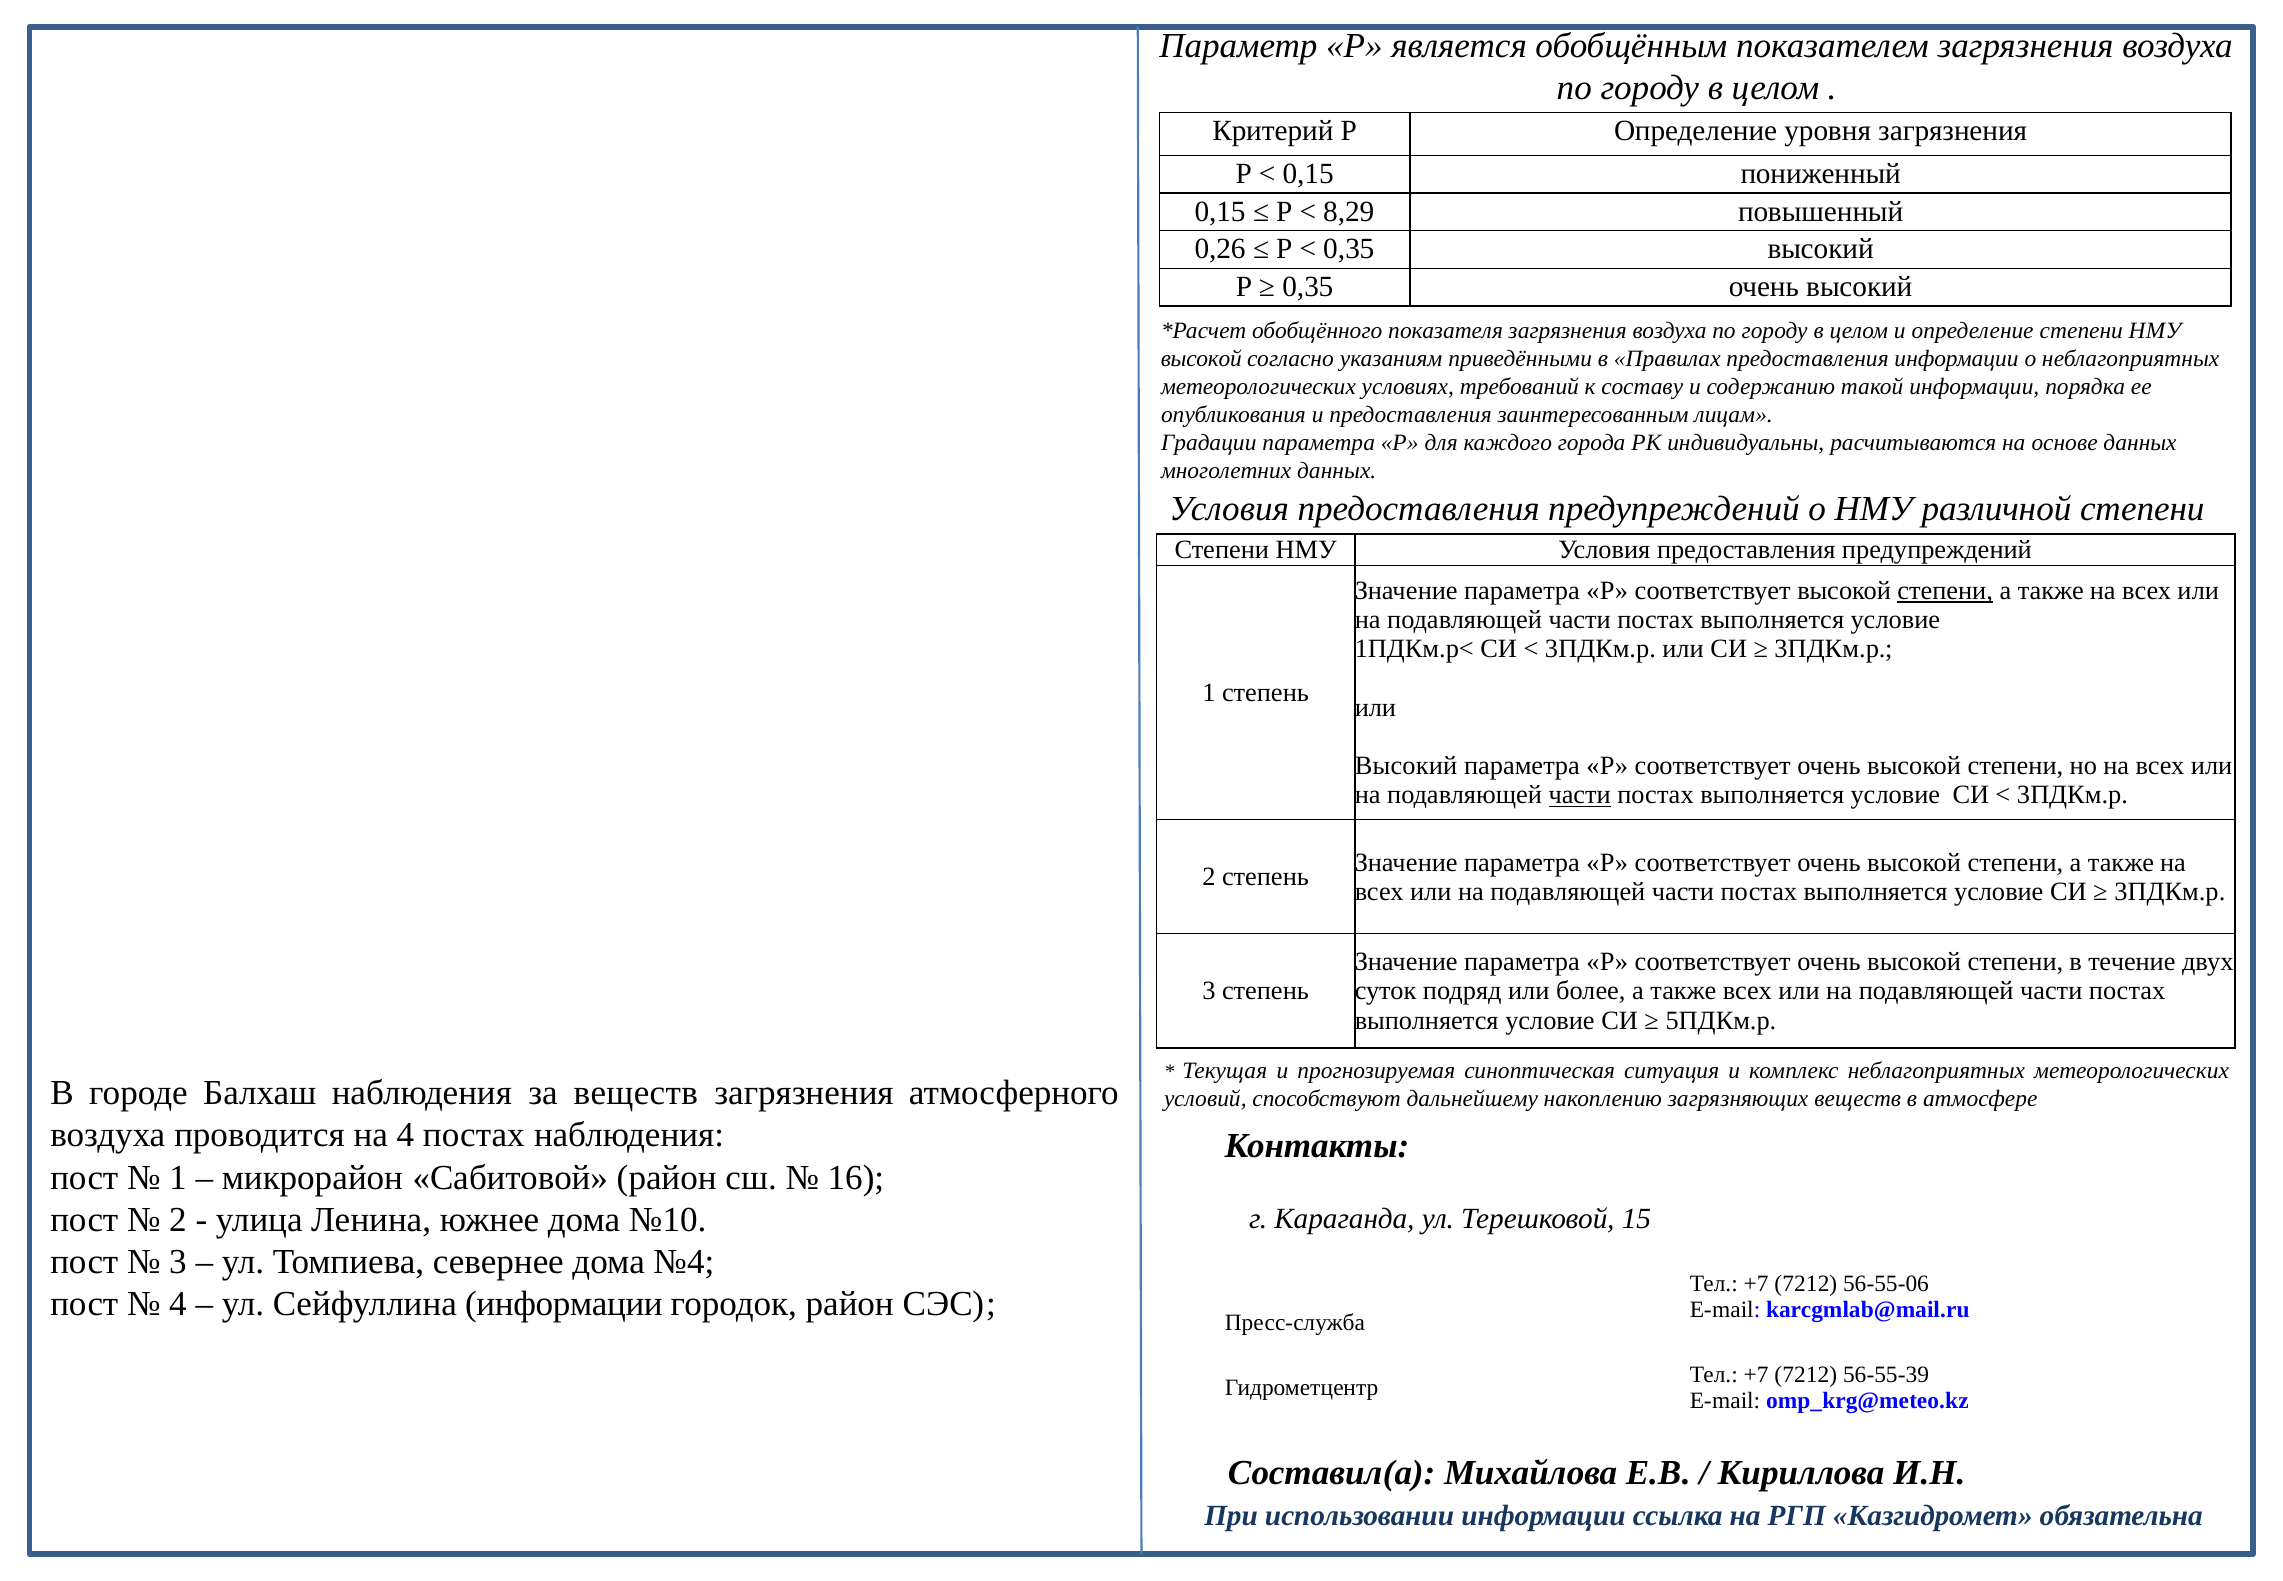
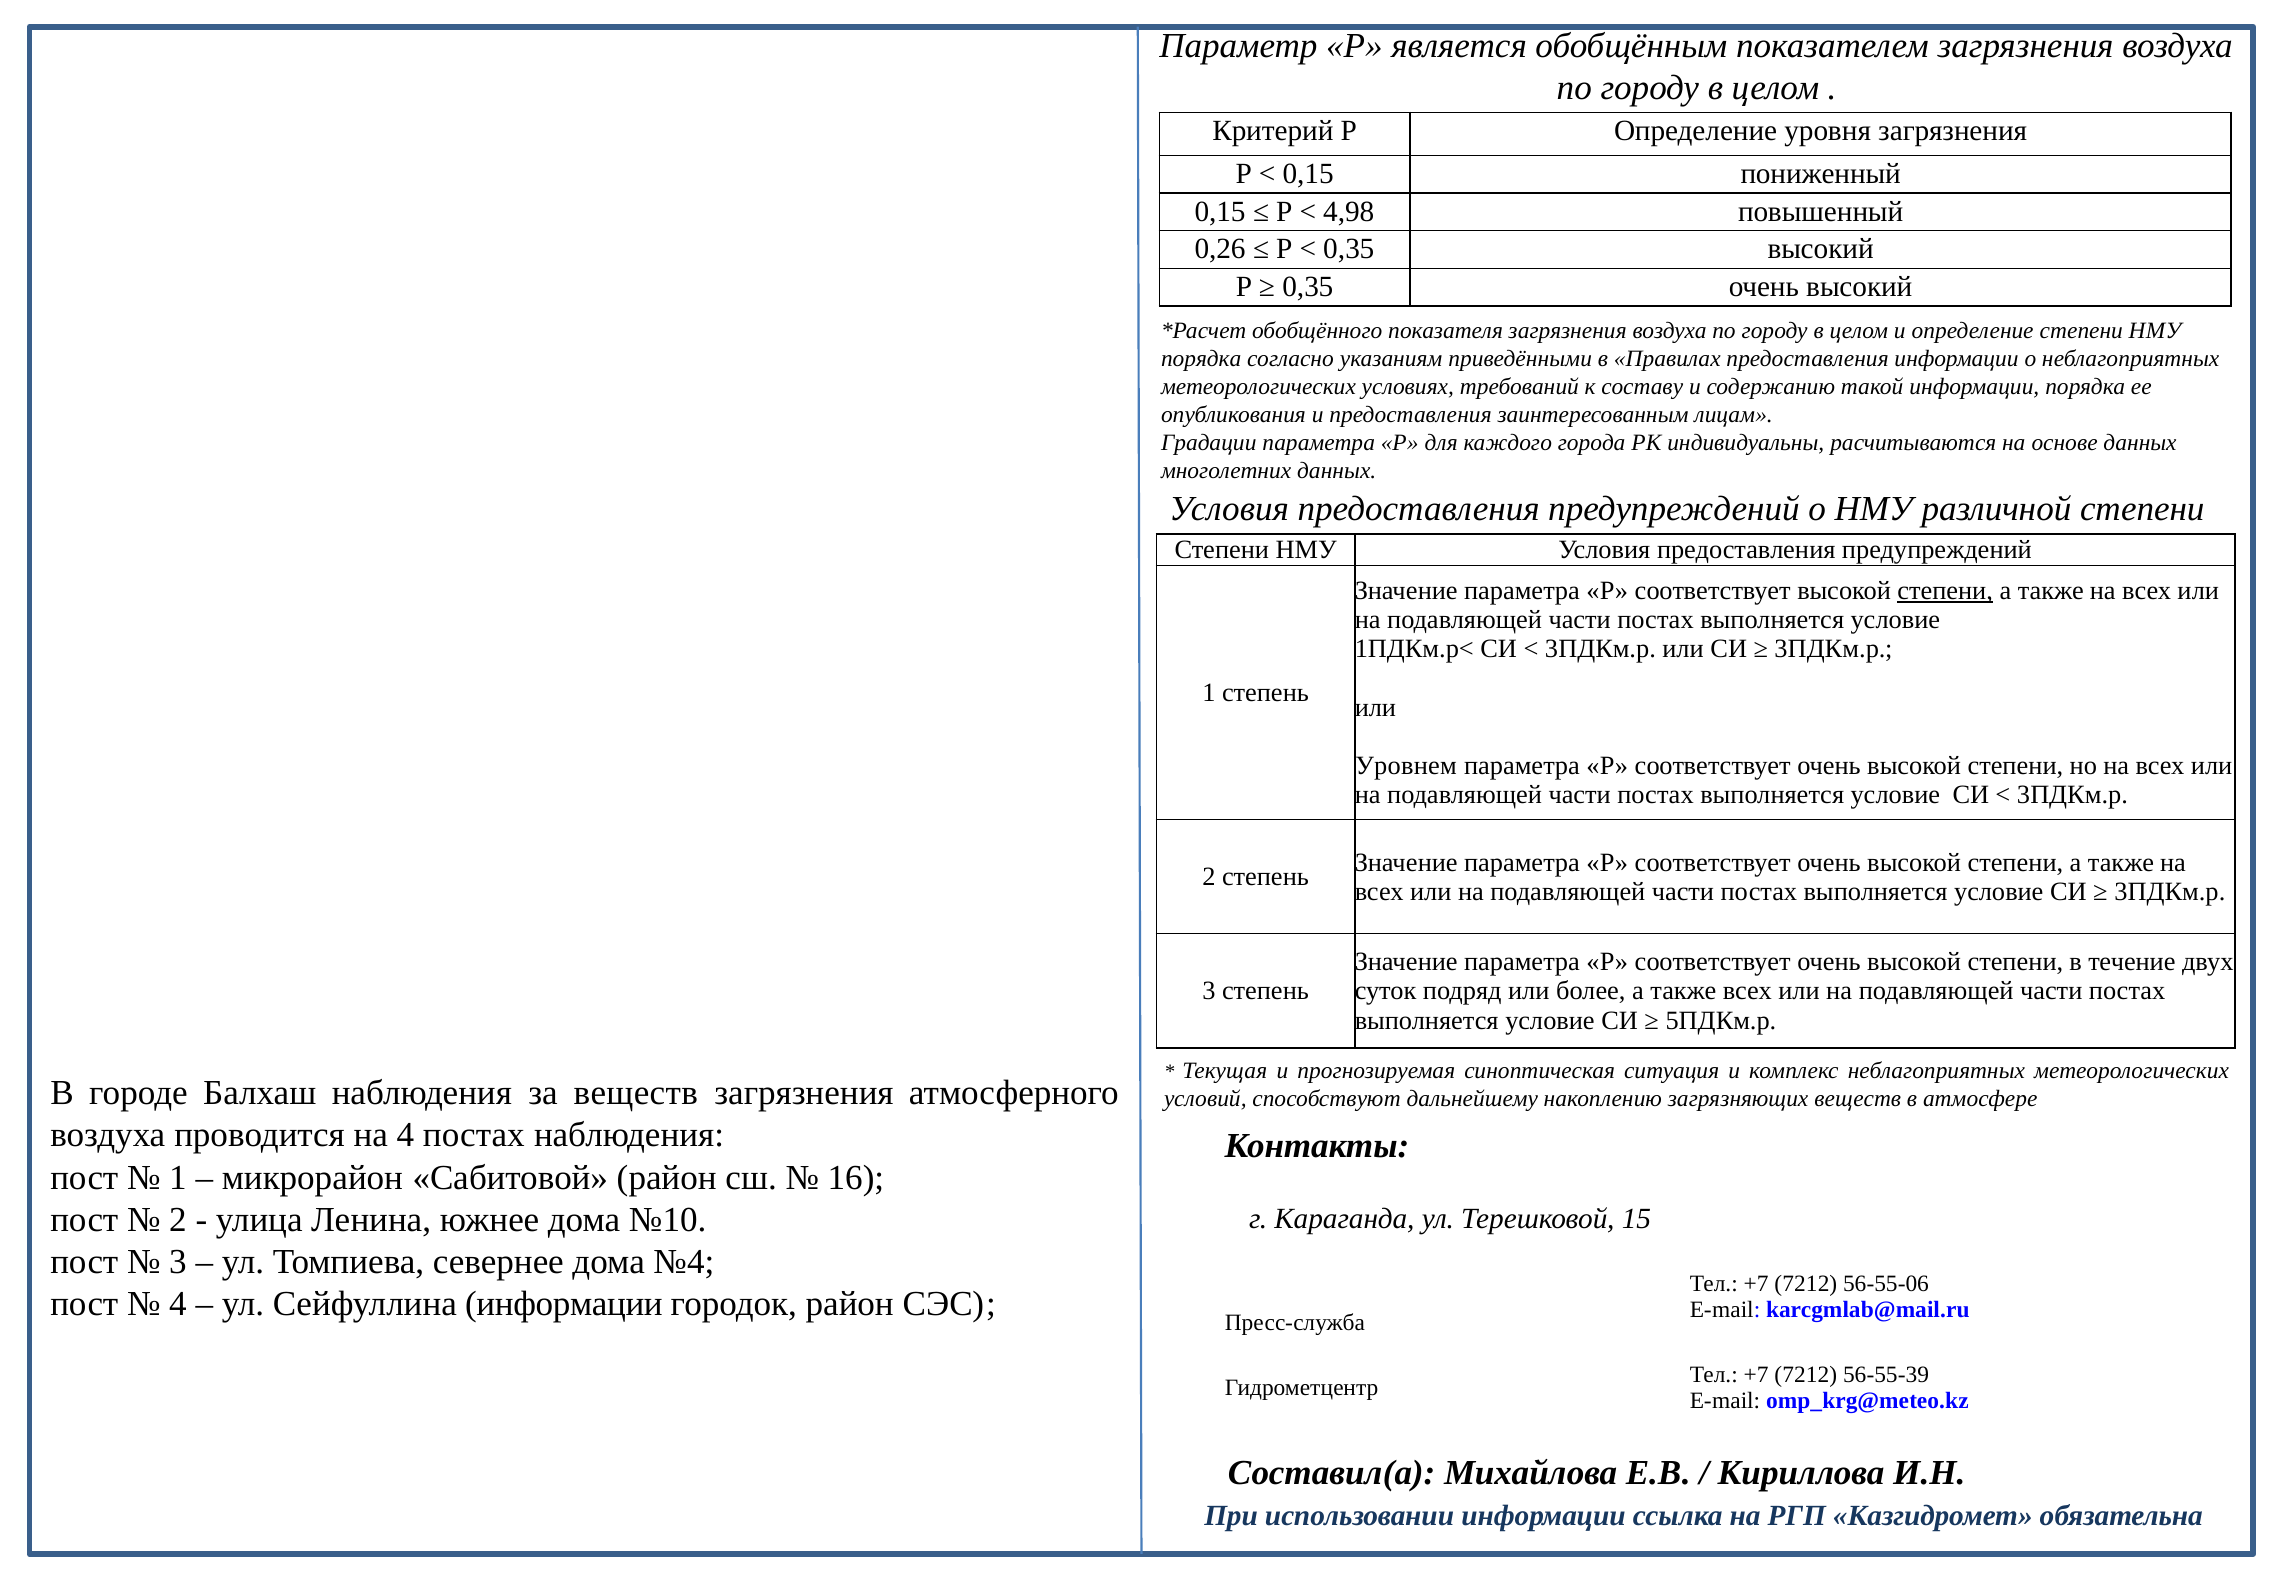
8,29: 8,29 -> 4,98
высокой at (1201, 358): высокой -> порядка
Высокий at (1406, 766): Высокий -> Уровнем
части at (1580, 795) underline: present -> none
